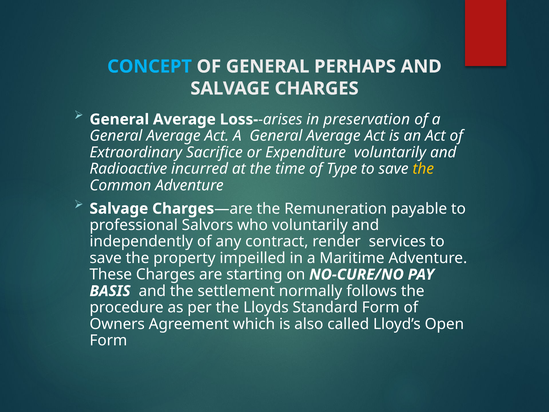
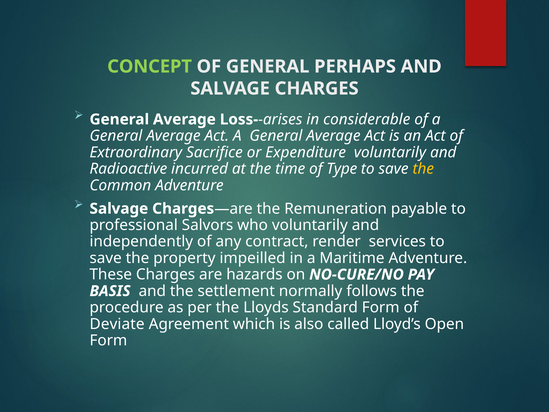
CONCEPT colour: light blue -> light green
preservation: preservation -> considerable
starting: starting -> hazards
Owners: Owners -> Deviate
